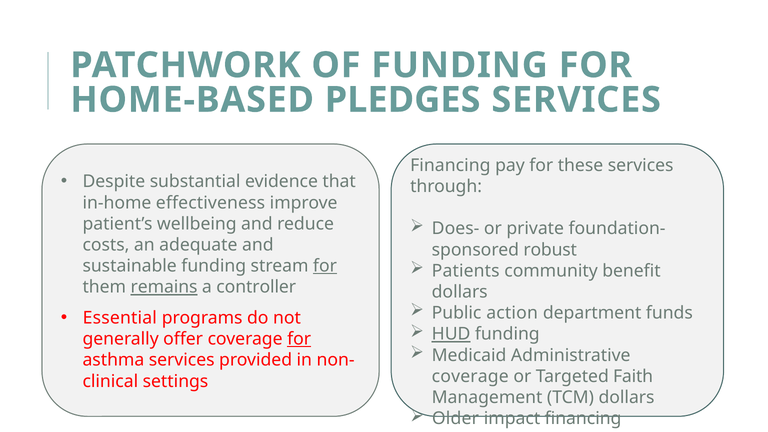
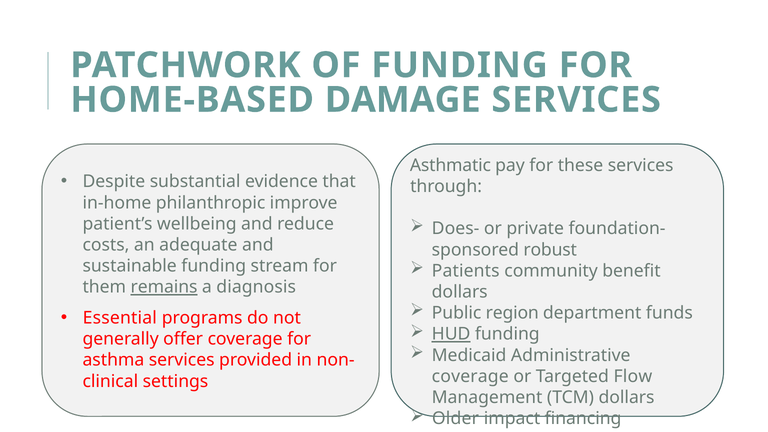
PLEDGES: PLEDGES -> DAMAGE
Financing at (450, 165): Financing -> Asthmatic
effectiveness: effectiveness -> philanthropic
for at (325, 266) underline: present -> none
controller: controller -> diagnosis
action: action -> region
for at (299, 339) underline: present -> none
Faith: Faith -> Flow
